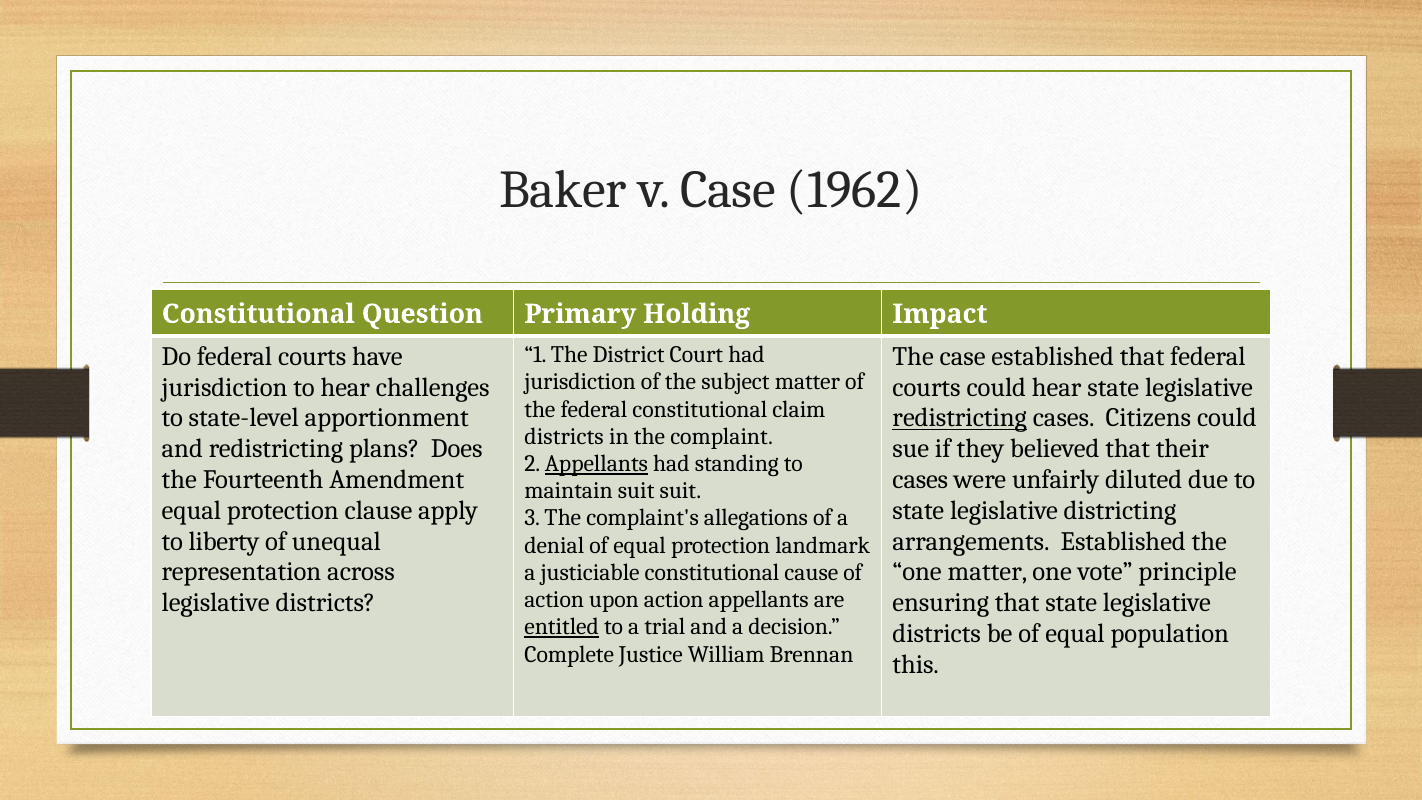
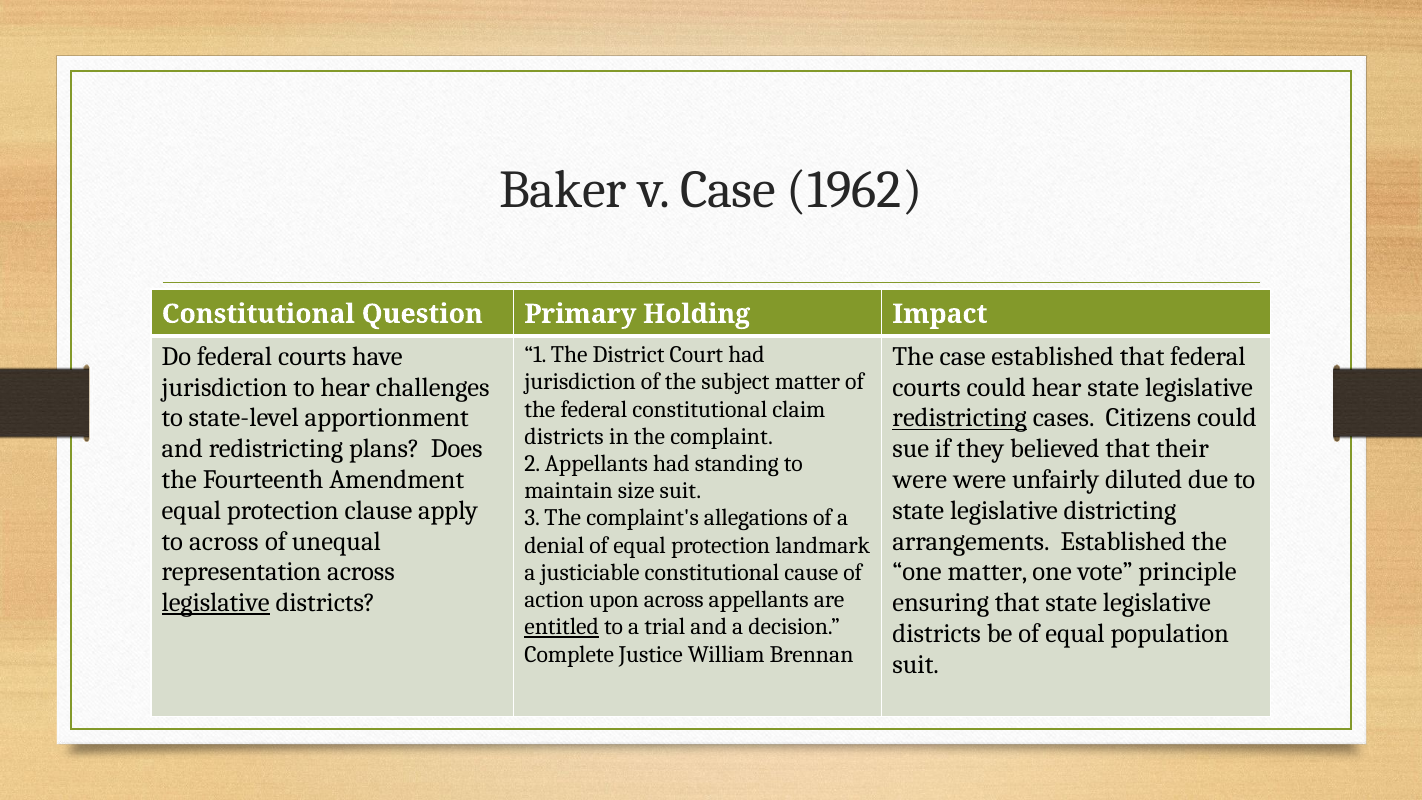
Appellants at (596, 464) underline: present -> none
cases at (920, 480): cases -> were
maintain suit: suit -> size
to liberty: liberty -> across
upon action: action -> across
legislative at (216, 603) underline: none -> present
this at (916, 664): this -> suit
